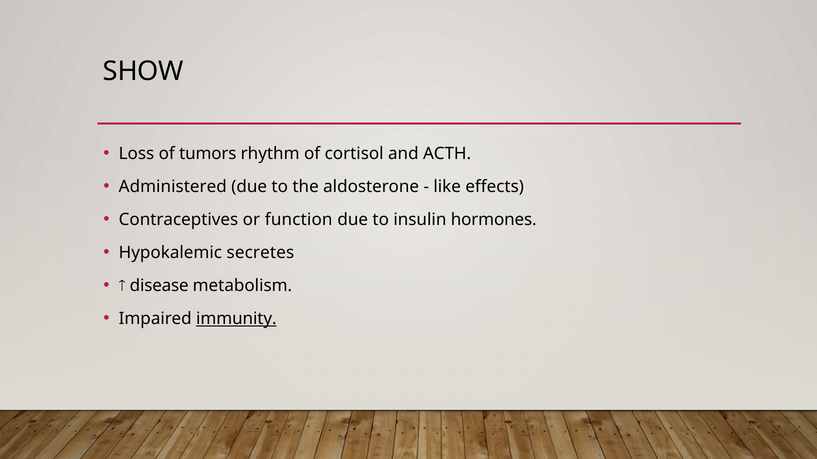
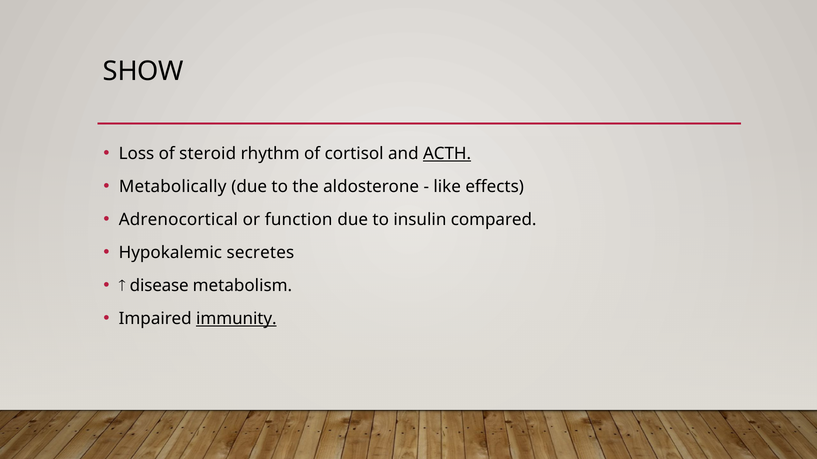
tumors: tumors -> steroid
ACTH underline: none -> present
Administered: Administered -> Metabolically
Contraceptives: Contraceptives -> Adrenocortical
hormones: hormones -> compared
